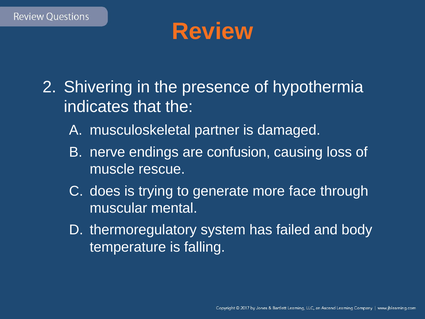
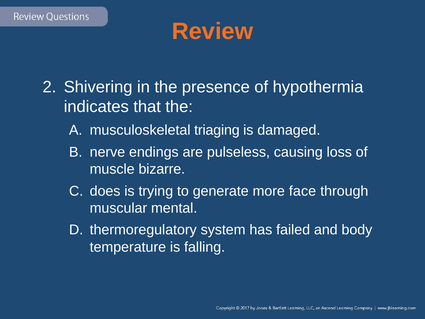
partner: partner -> triaging
confusion: confusion -> pulseless
rescue: rescue -> bizarre
